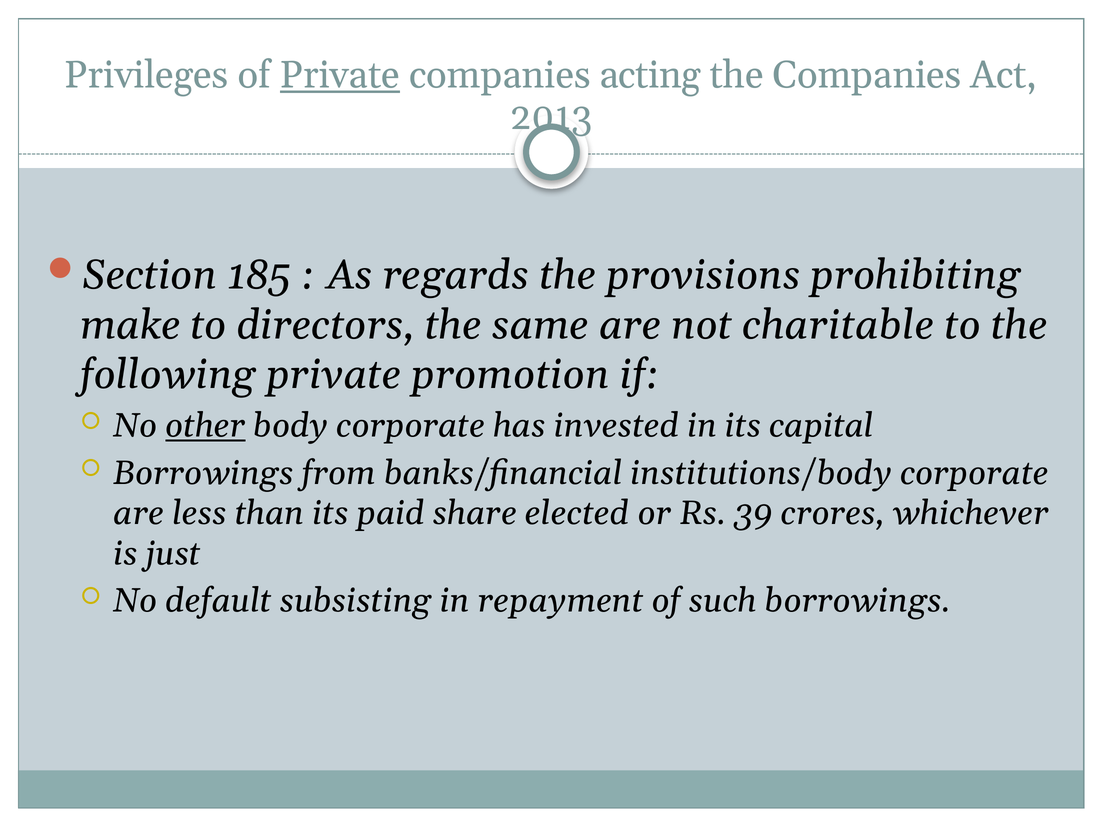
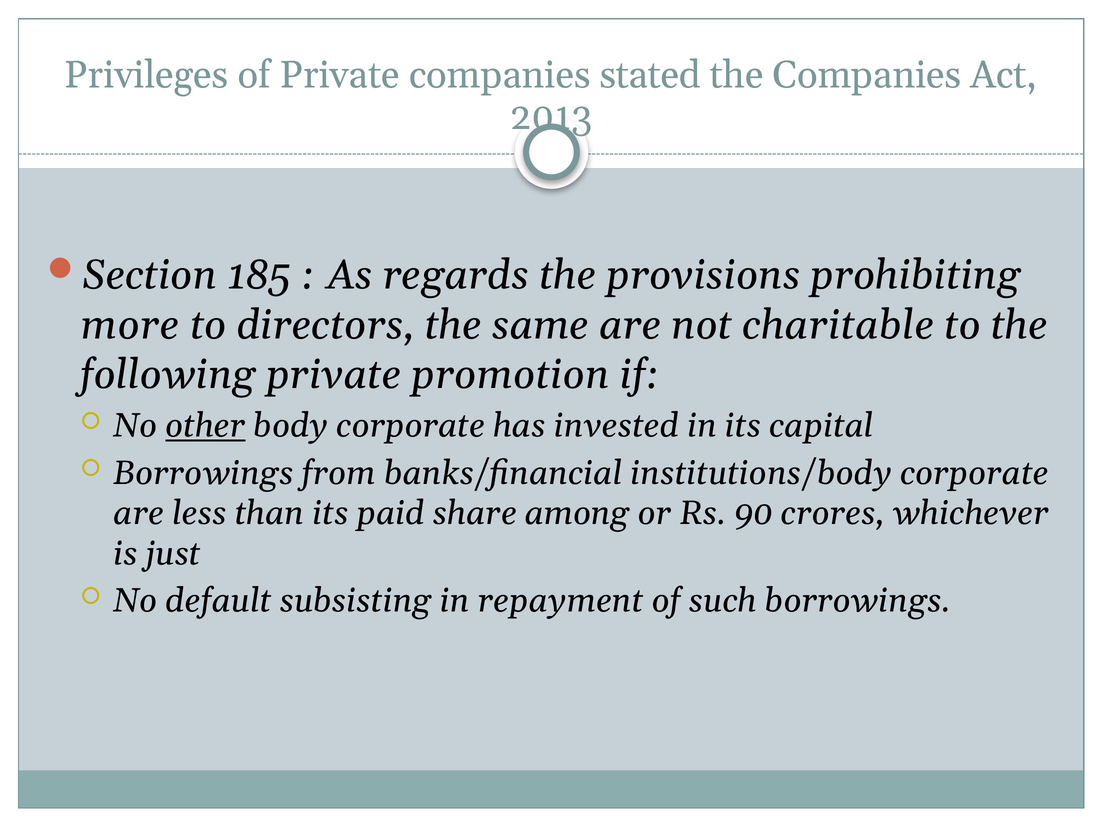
Private at (340, 75) underline: present -> none
acting: acting -> stated
make: make -> more
elected: elected -> among
39: 39 -> 90
